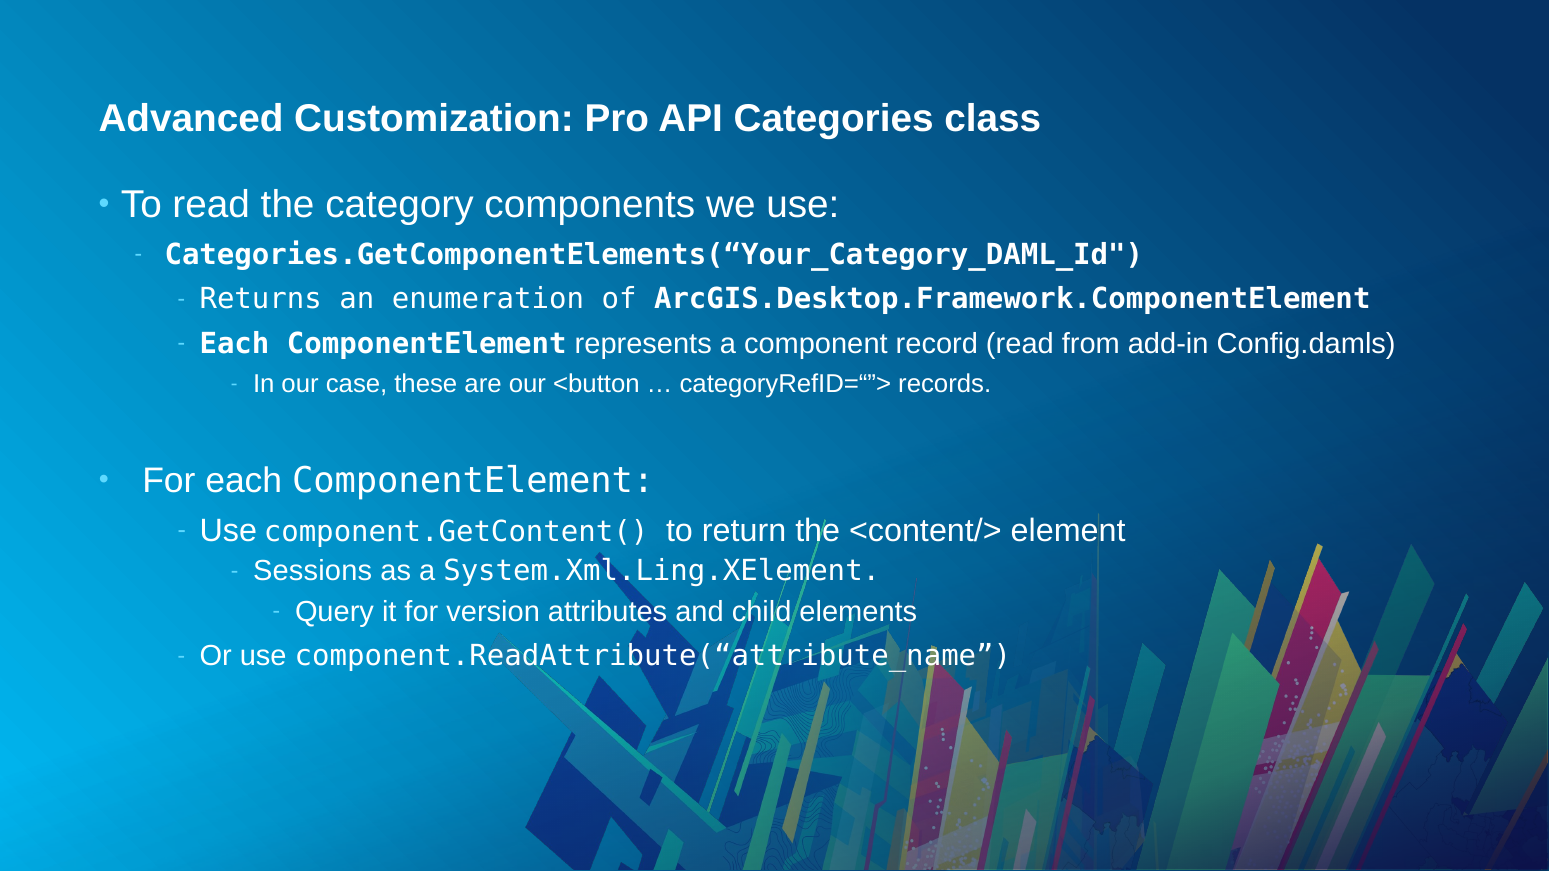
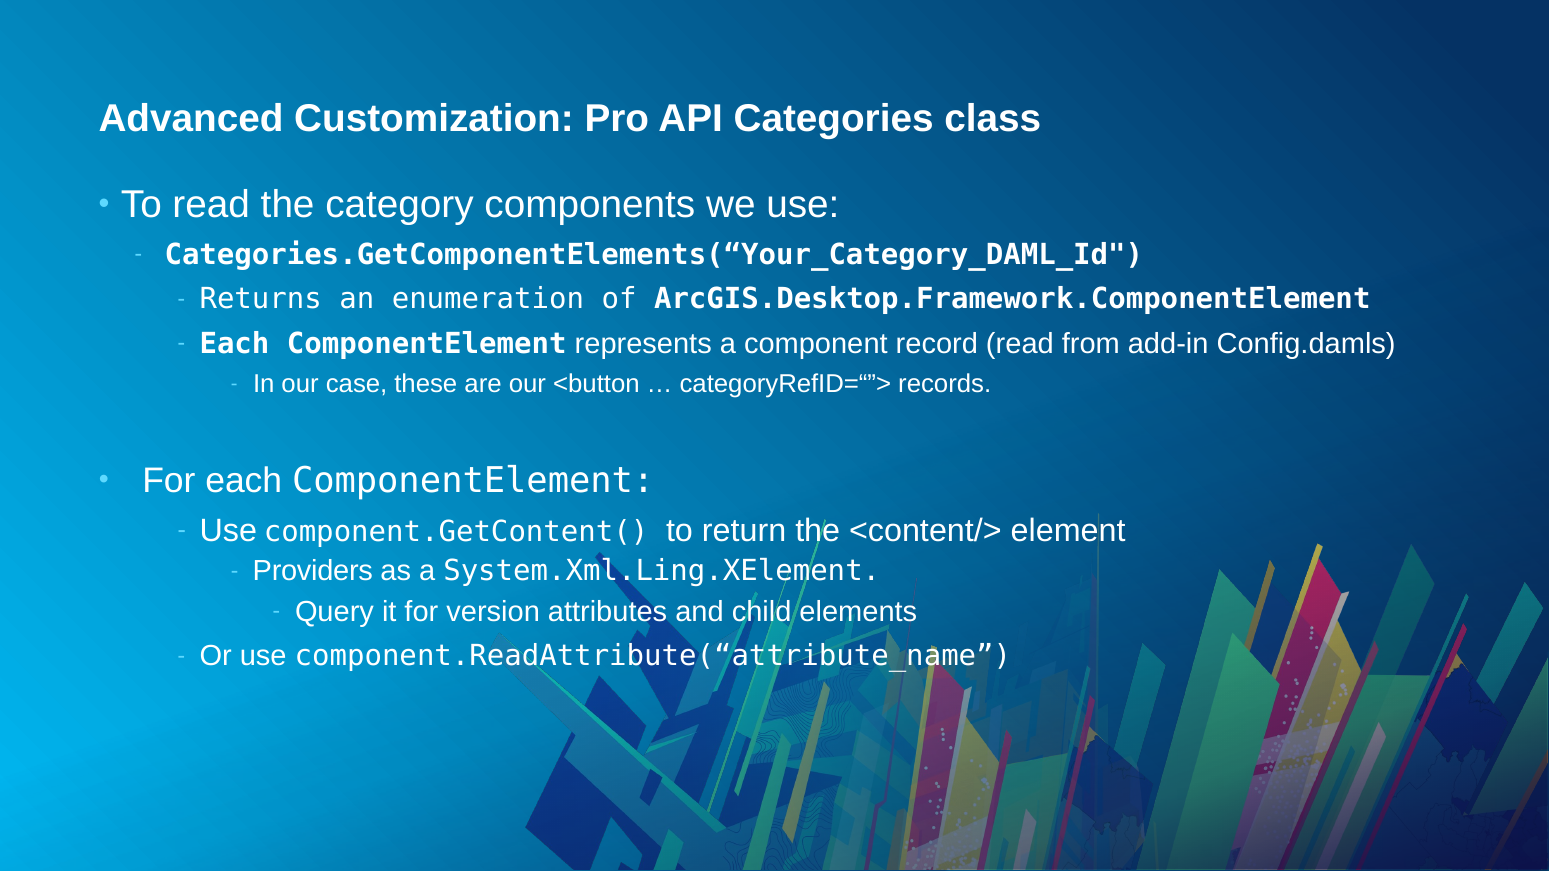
Sessions: Sessions -> Providers
